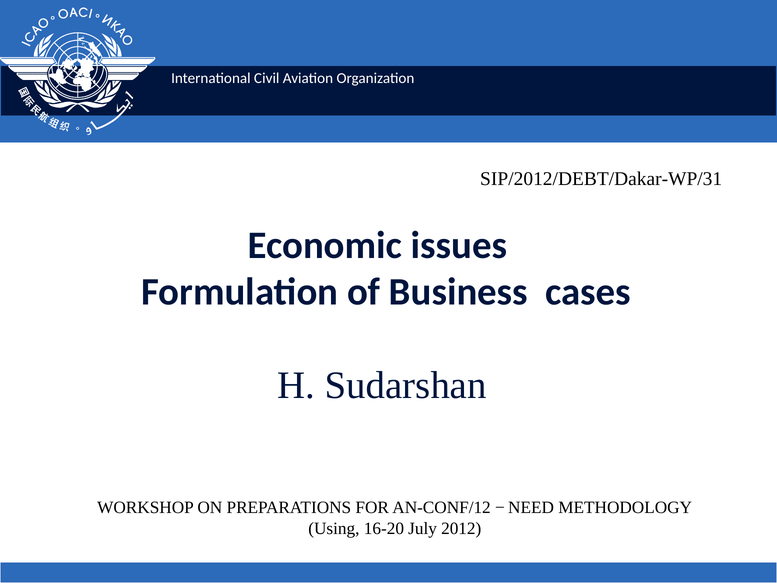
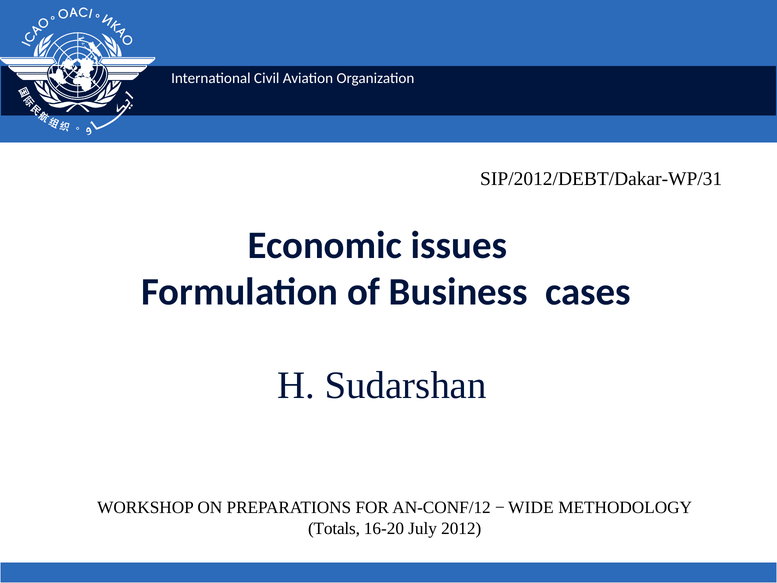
NEED: NEED -> WIDE
Using: Using -> Totals
